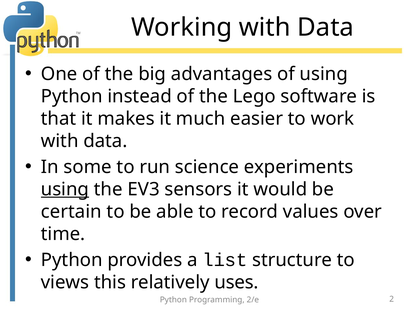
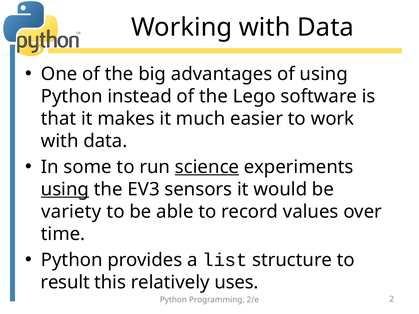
science underline: none -> present
certain: certain -> variety
views: views -> result
